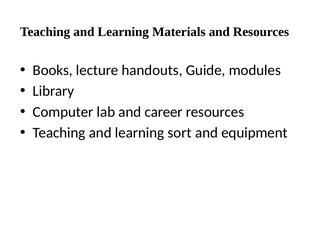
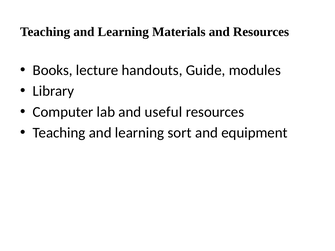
career: career -> useful
